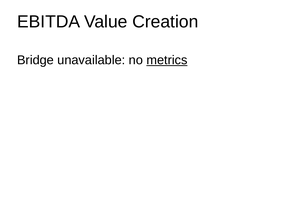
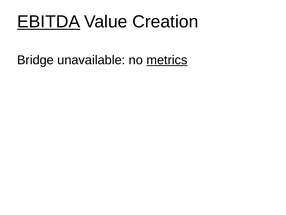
EBITDA underline: none -> present
